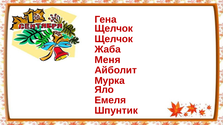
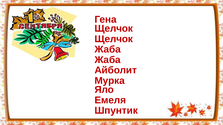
Меня at (108, 60): Меня -> Жаба
